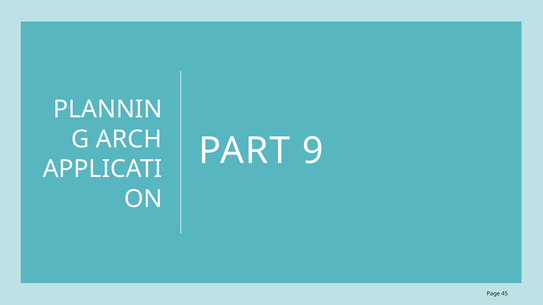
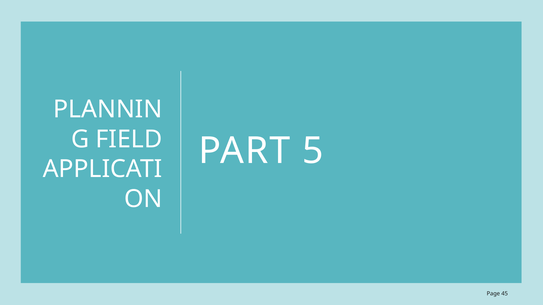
ARCH: ARCH -> FIELD
9: 9 -> 5
